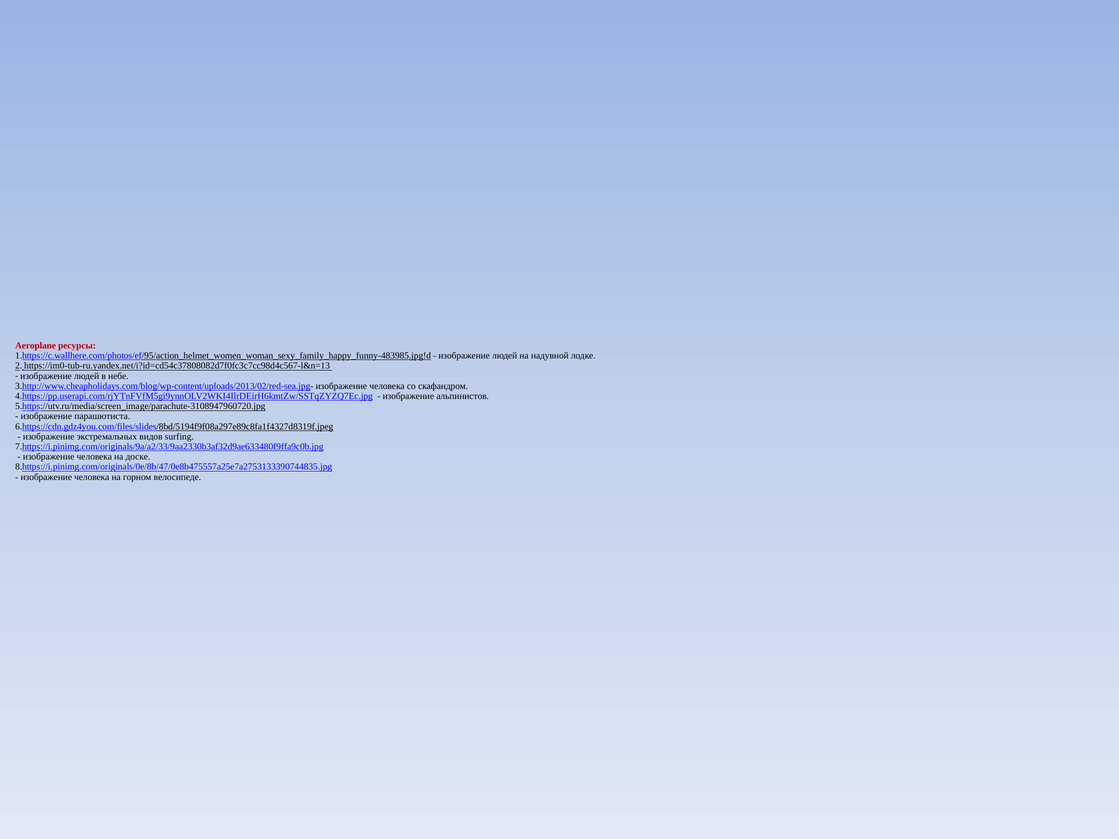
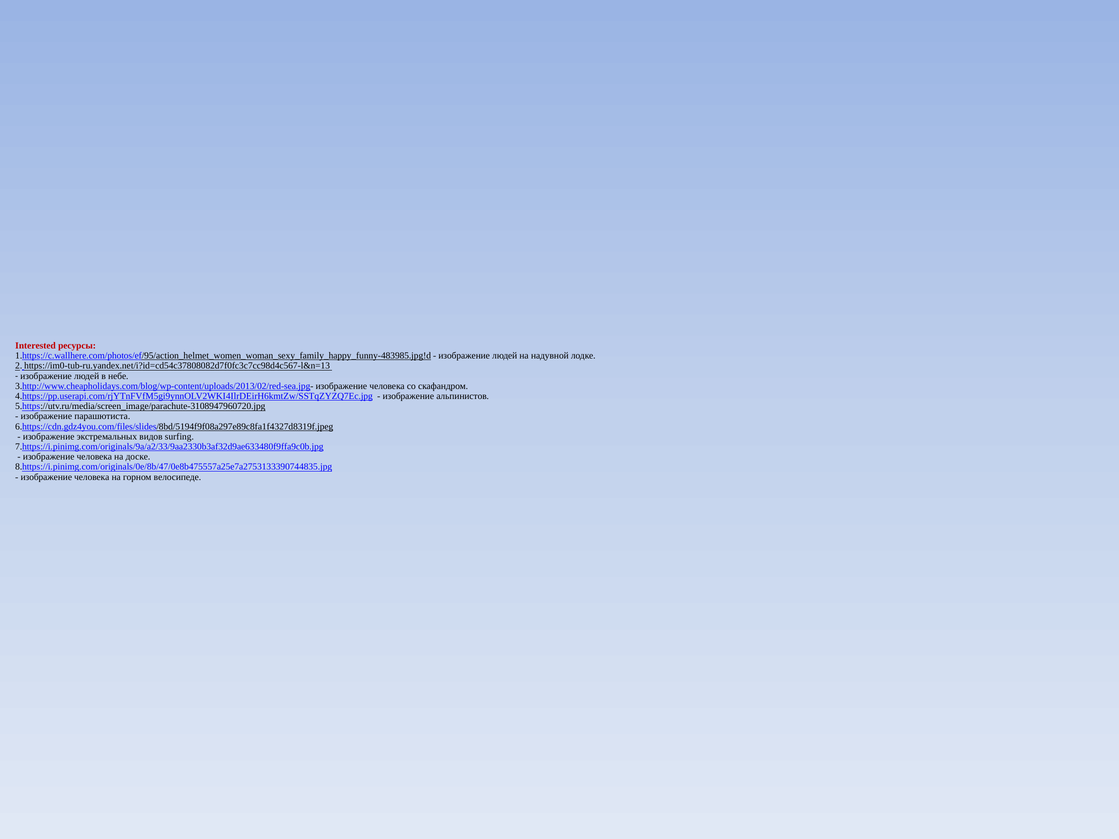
Aeroplane: Aeroplane -> Interested
